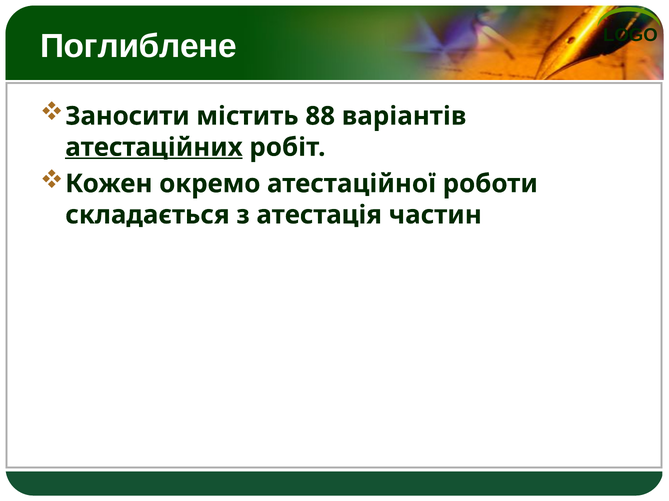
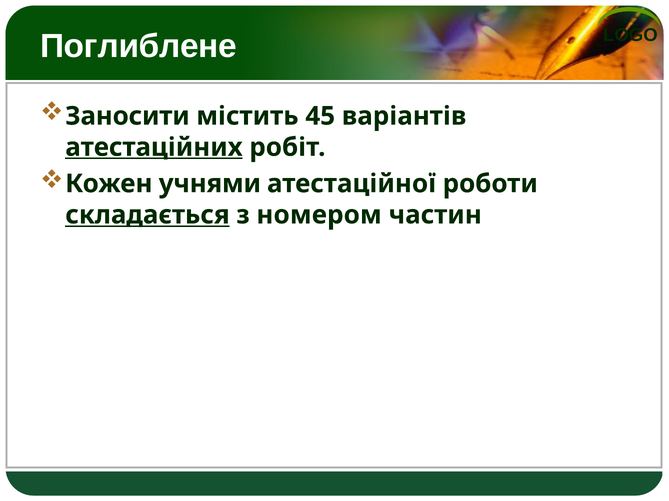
88: 88 -> 45
окремо: окремо -> учнями
складається underline: none -> present
атестація: атестація -> номером
